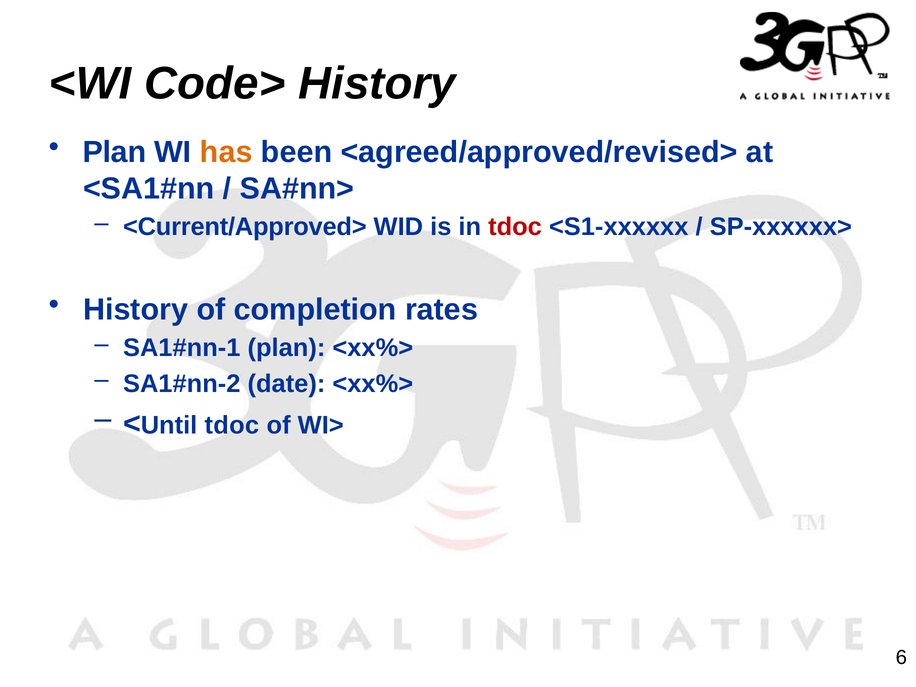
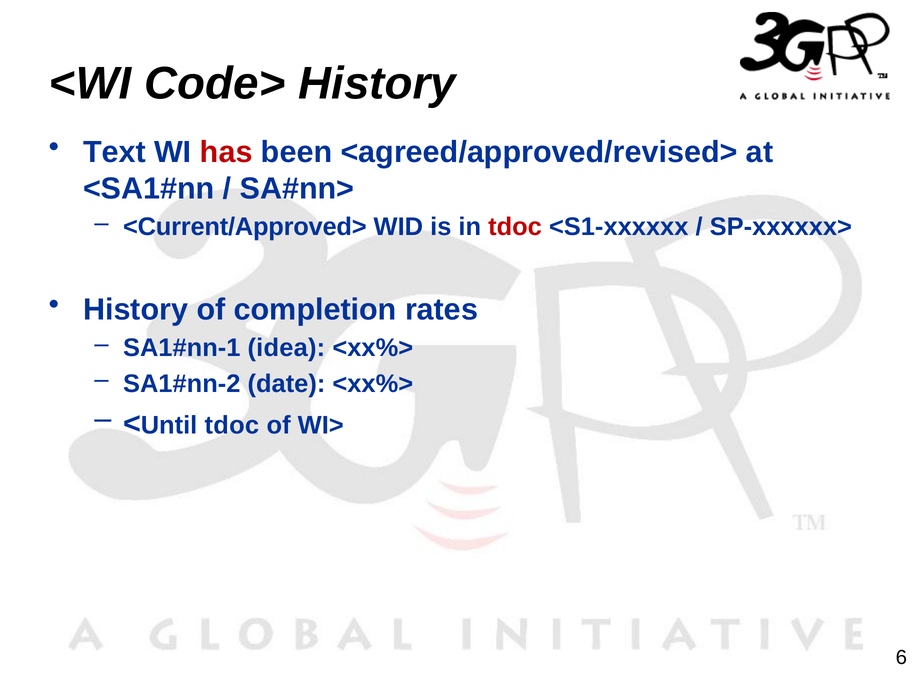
Plan at (114, 152): Plan -> Text
has colour: orange -> red
plan at (286, 348): plan -> idea
